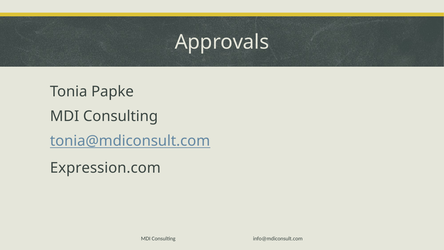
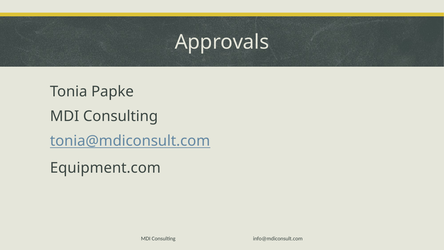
Expression.com: Expression.com -> Equipment.com
